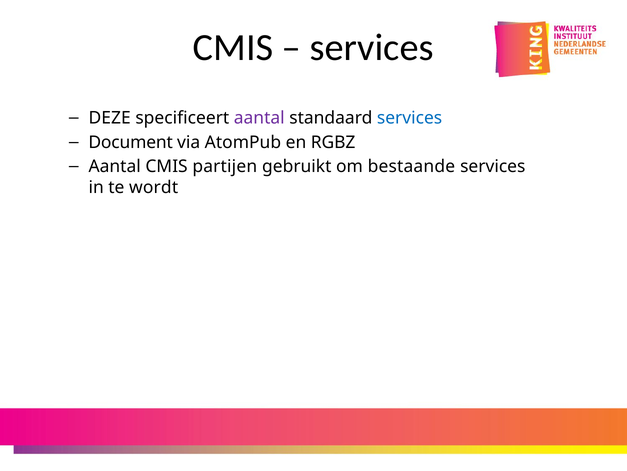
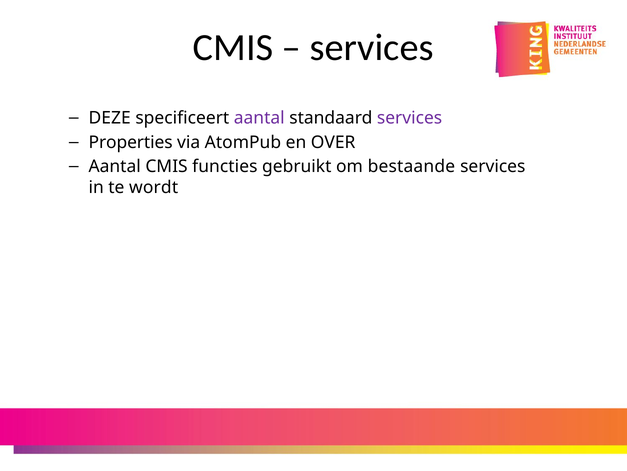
services at (410, 118) colour: blue -> purple
Document: Document -> Properties
RGBZ: RGBZ -> OVER
partijen: partijen -> functies
